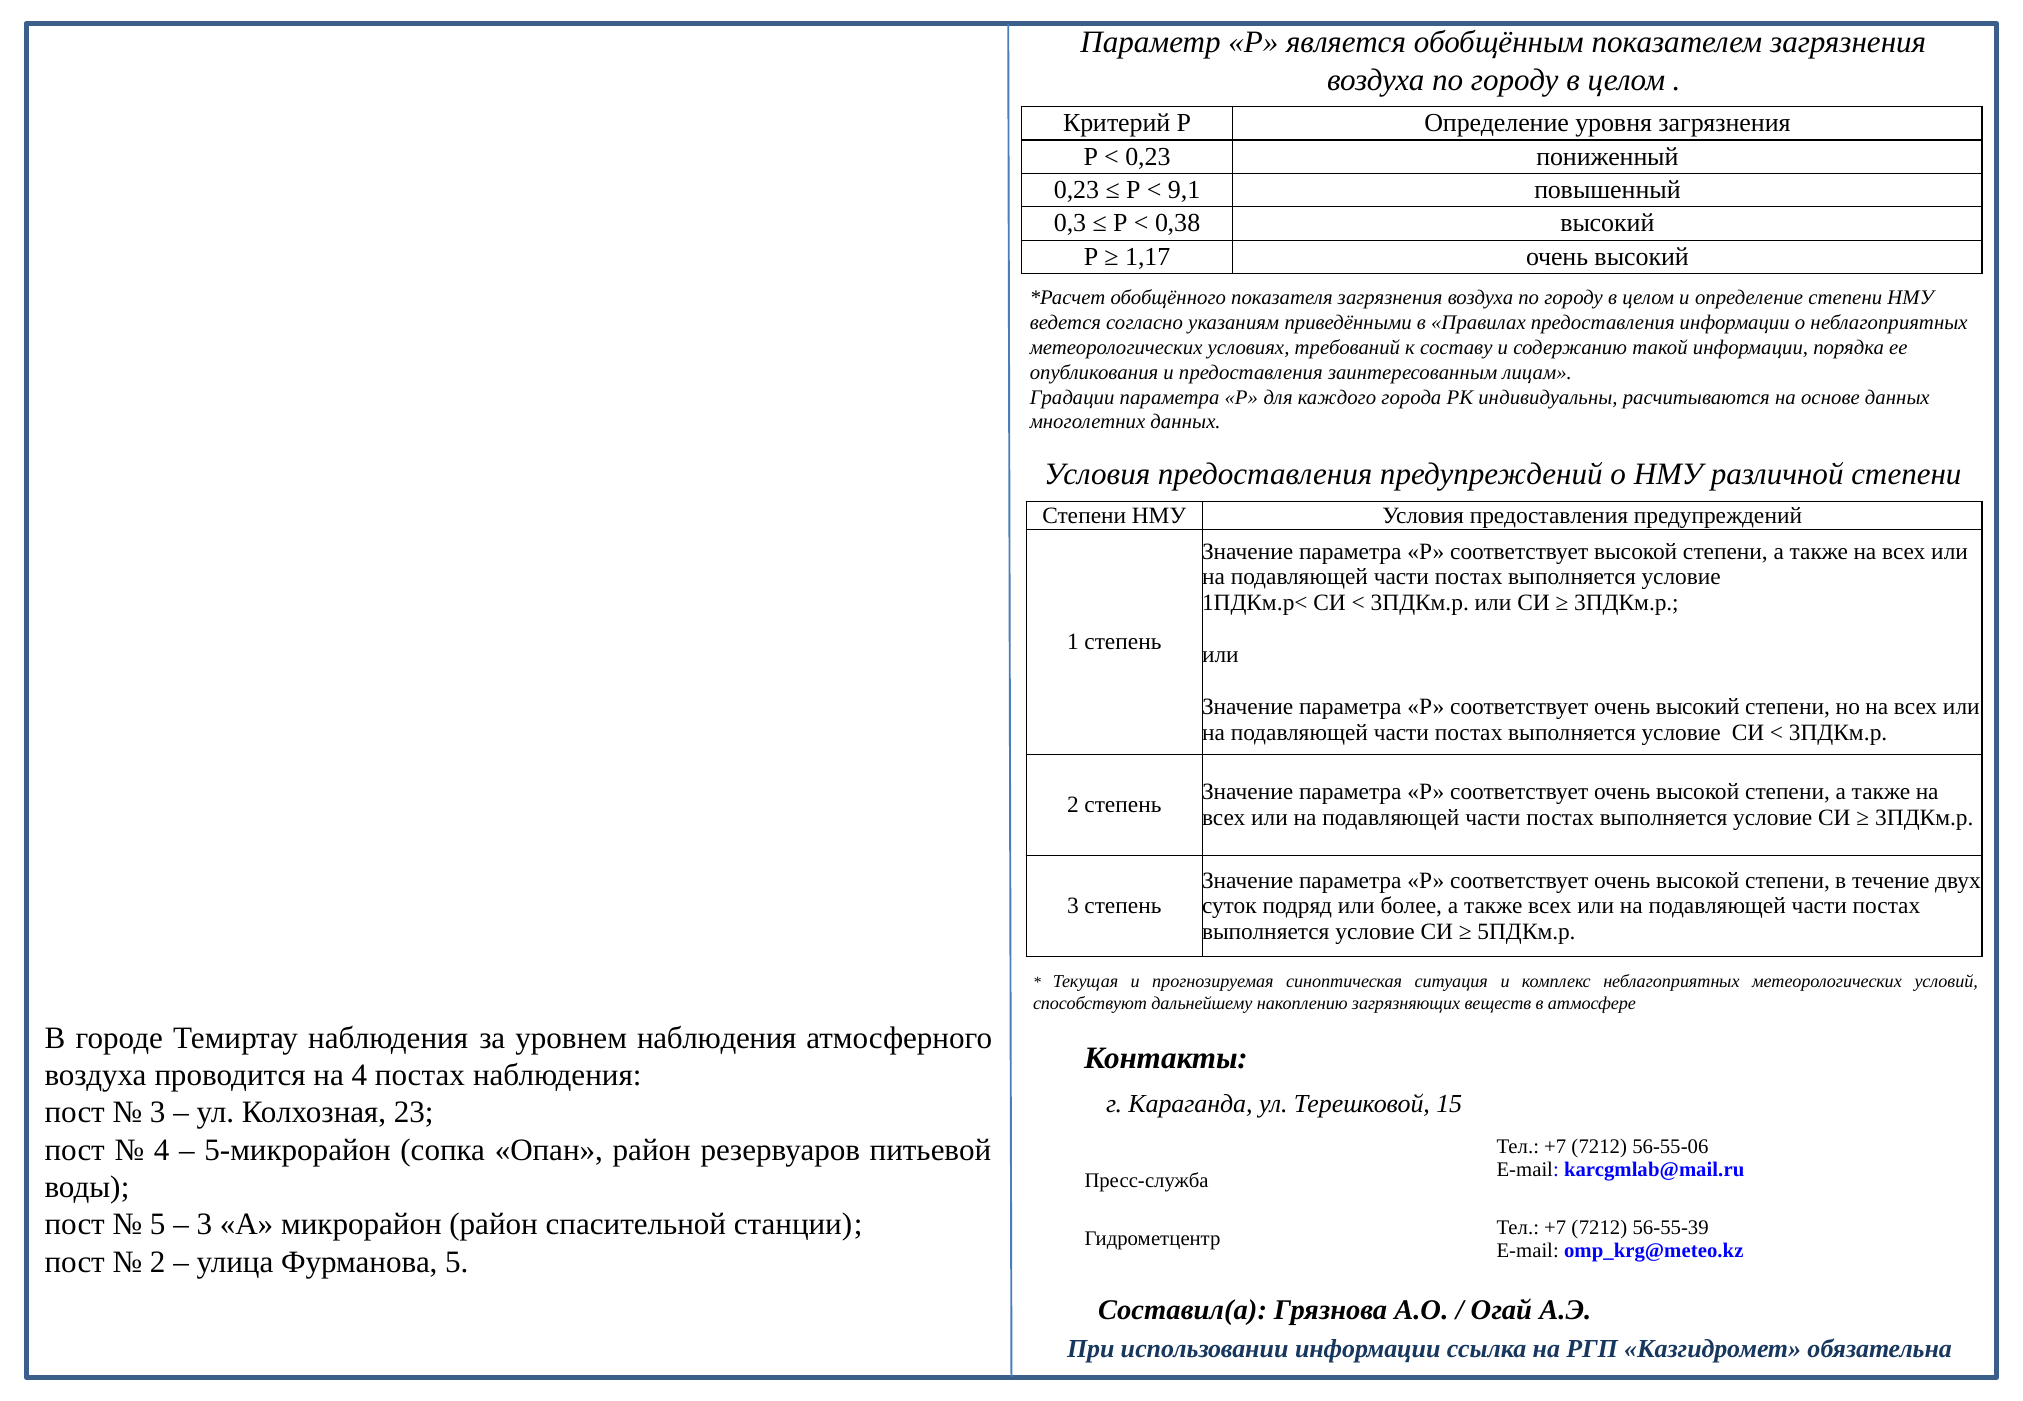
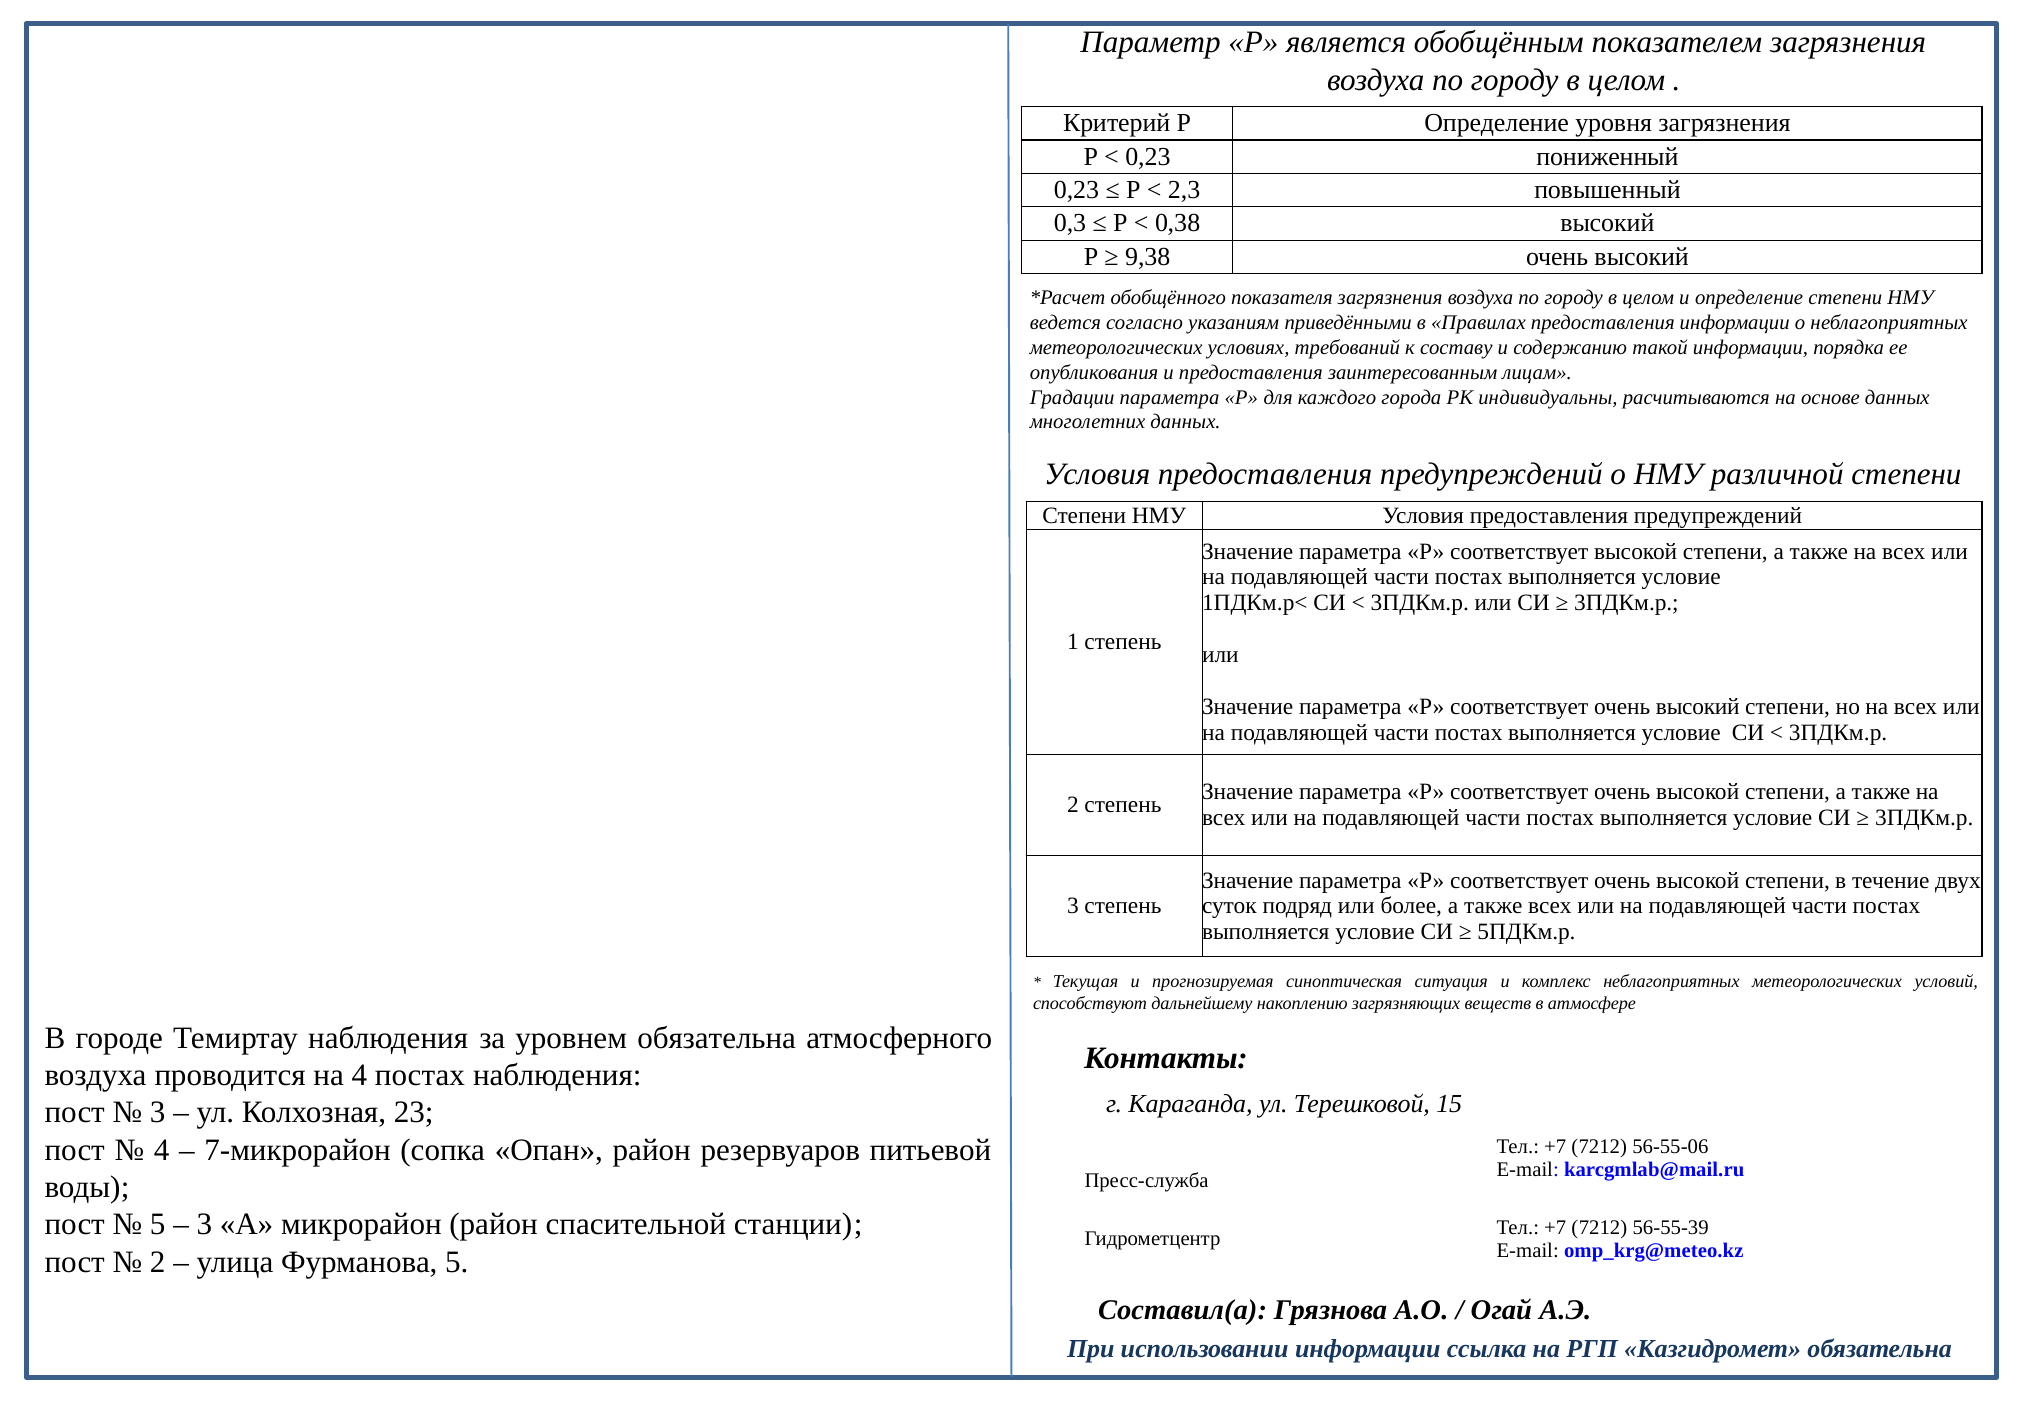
9,1: 9,1 -> 2,3
1,17: 1,17 -> 9,38
уровнем наблюдения: наблюдения -> обязательна
5-микрорайон: 5-микрорайон -> 7-микрорайон
